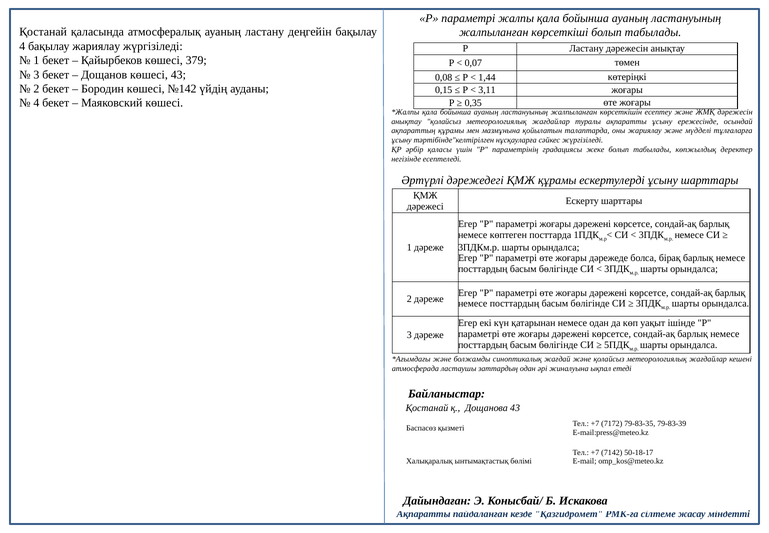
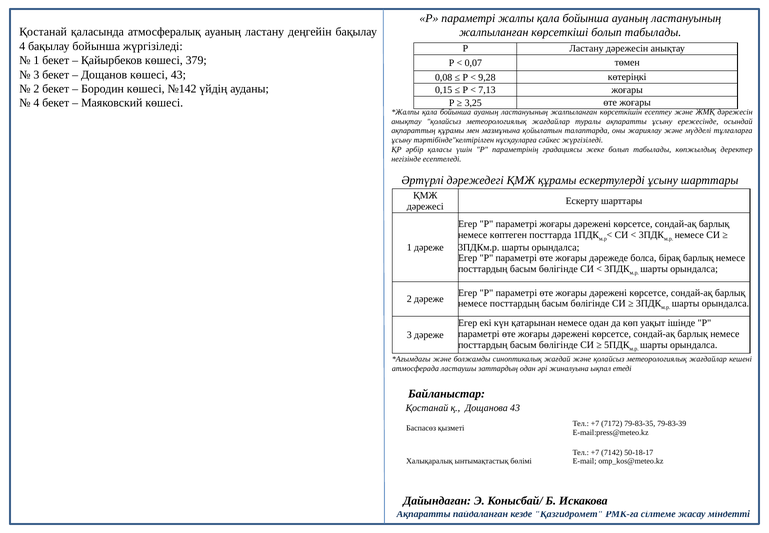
бақылау жариялау: жариялау -> бойынша
1,44: 1,44 -> 9,28
3,11: 3,11 -> 7,13
0,35: 0,35 -> 3,25
